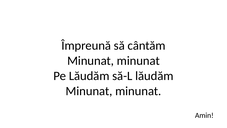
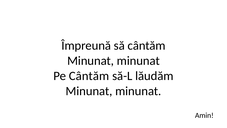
Pe Lăudăm: Lăudăm -> Cântăm
